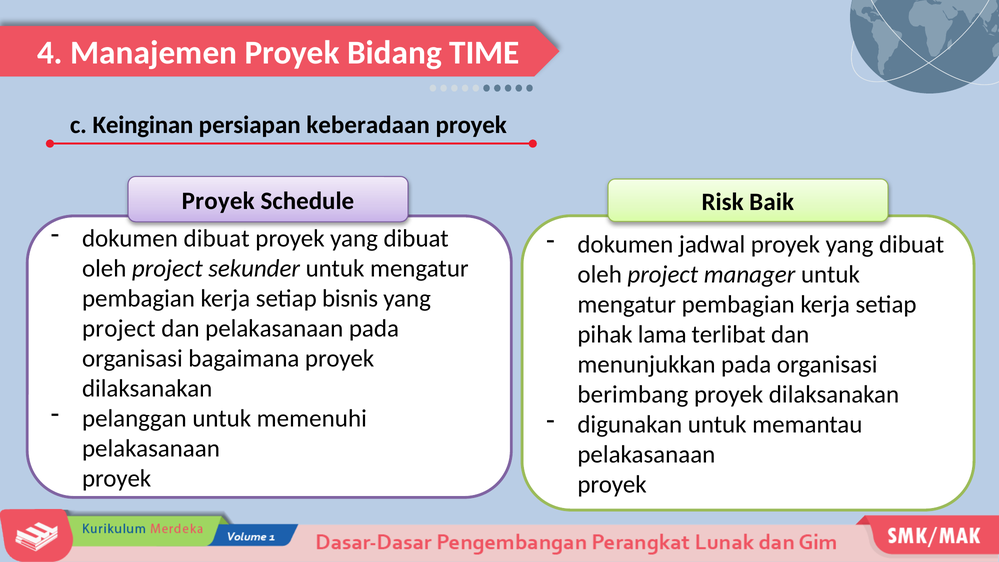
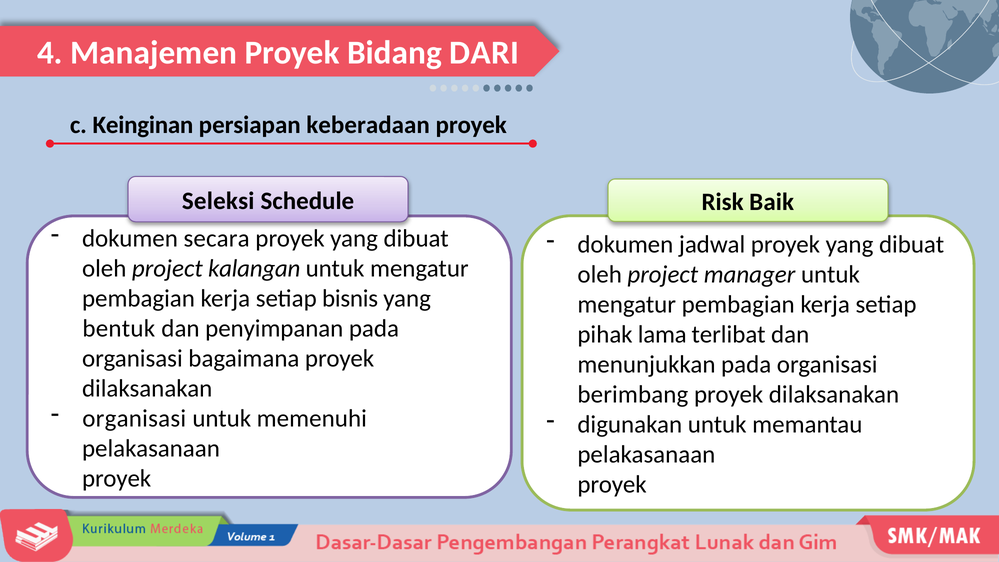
TIME: TIME -> DARI
Proyek at (218, 201): Proyek -> Seleksi
dokumen dibuat: dibuat -> secara
sekunder: sekunder -> kalangan
project at (119, 328): project -> bentuk
dan pelakasanaan: pelakasanaan -> penyimpanan
pelanggan at (134, 418): pelanggan -> organisasi
